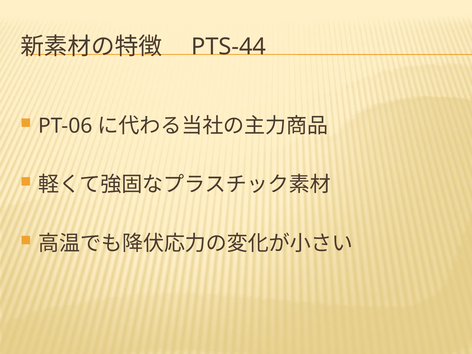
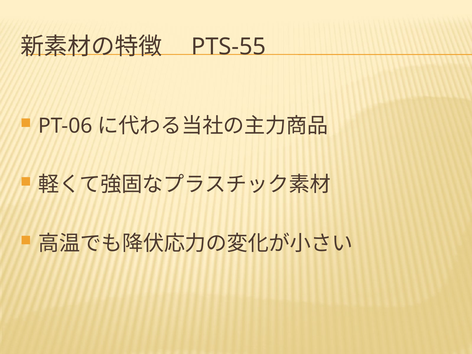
PTS-44: PTS-44 -> PTS-55
